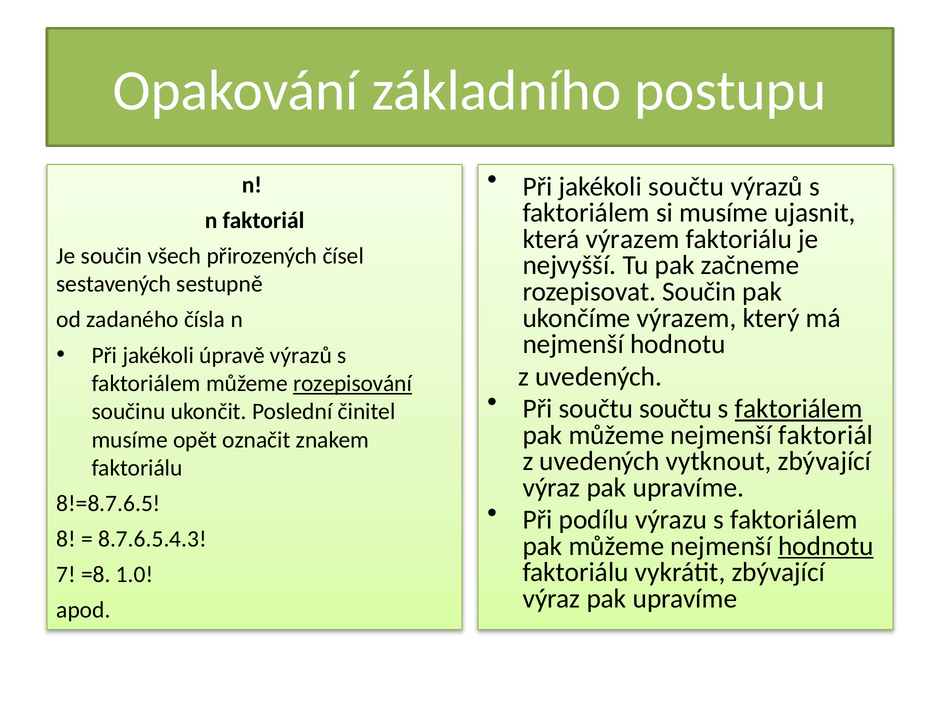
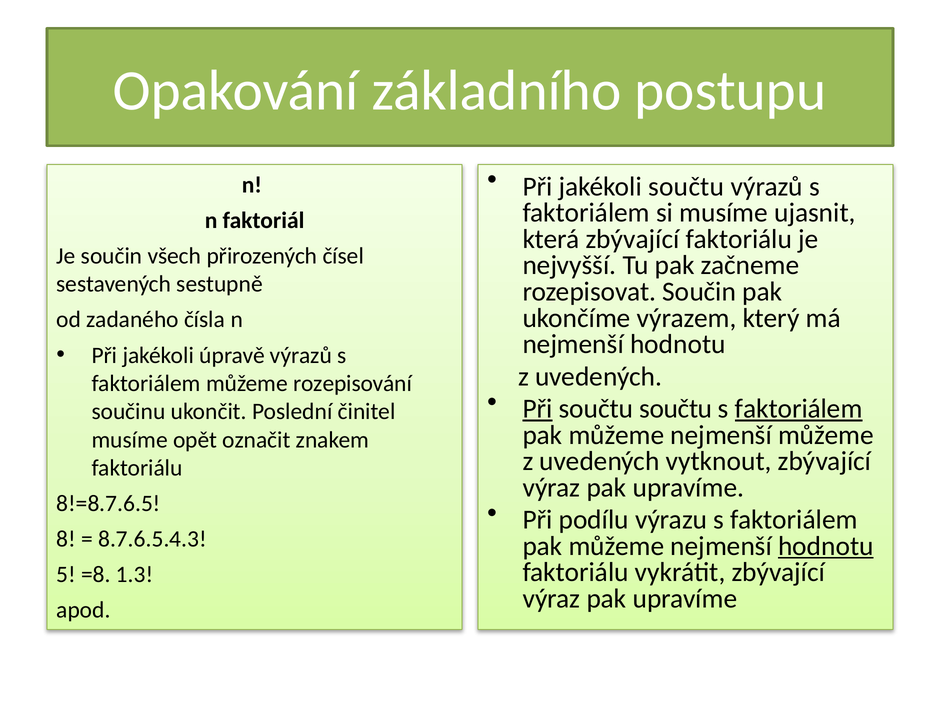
která výrazem: výrazem -> zbývající
rozepisování underline: present -> none
Při at (537, 409) underline: none -> present
nejmenší faktoriál: faktoriál -> můžeme
7: 7 -> 5
1.0: 1.0 -> 1.3
